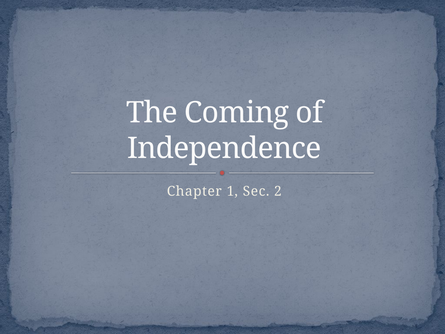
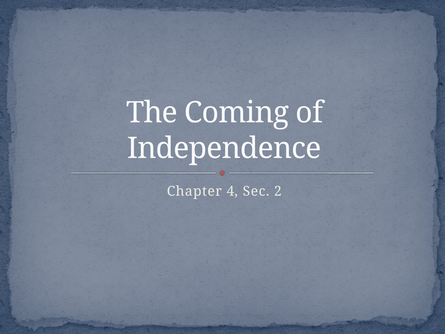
1: 1 -> 4
